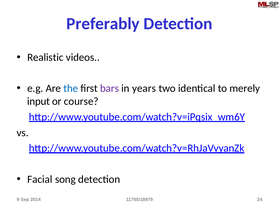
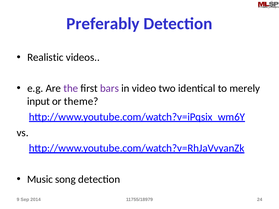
the colour: blue -> purple
years: years -> video
course: course -> theme
Facial: Facial -> Music
